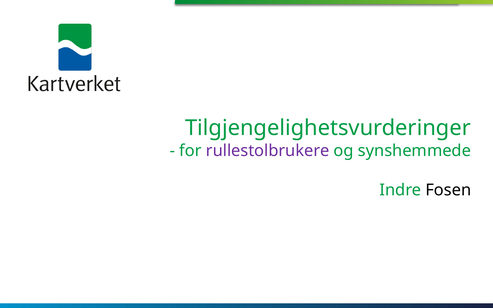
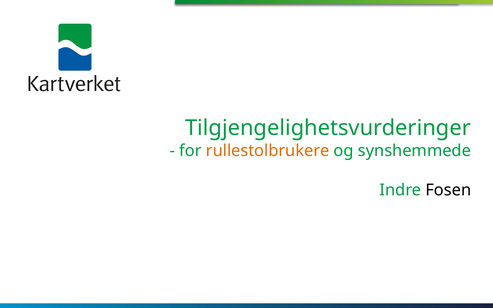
rullestolbrukere colour: purple -> orange
